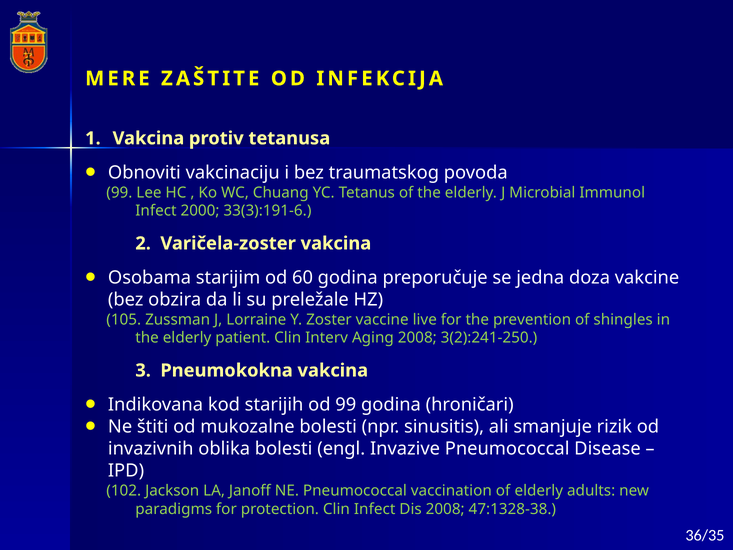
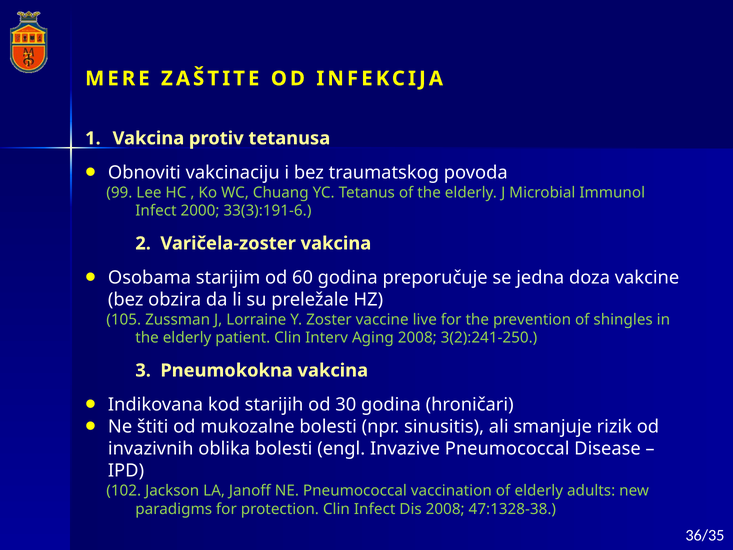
od 99: 99 -> 30
